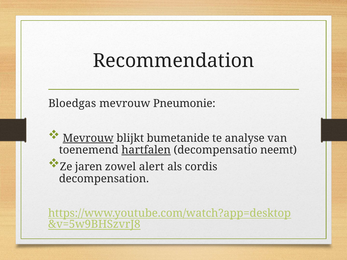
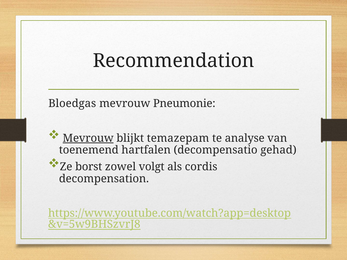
bumetanide: bumetanide -> temazepam
hartfalen underline: present -> none
neemt: neemt -> gehad
jaren: jaren -> borst
alert: alert -> volgt
